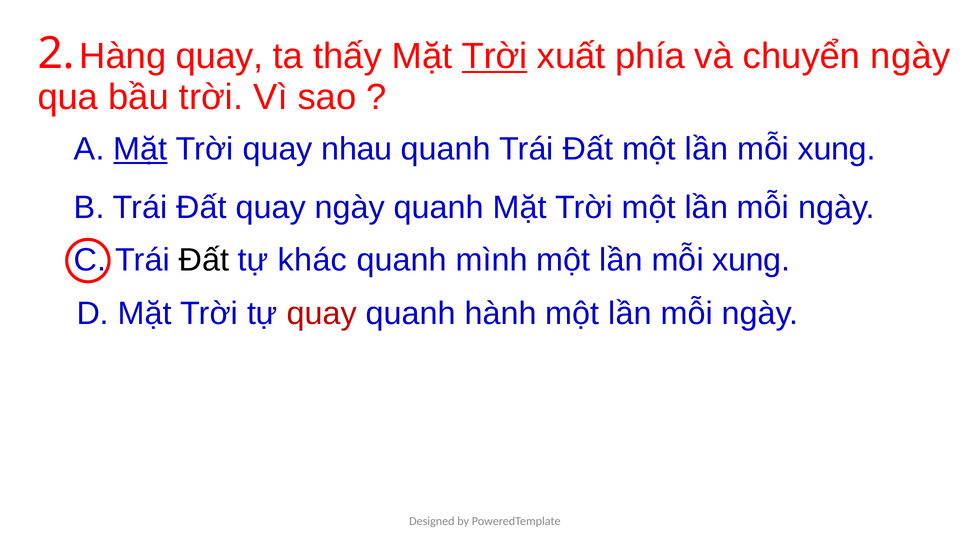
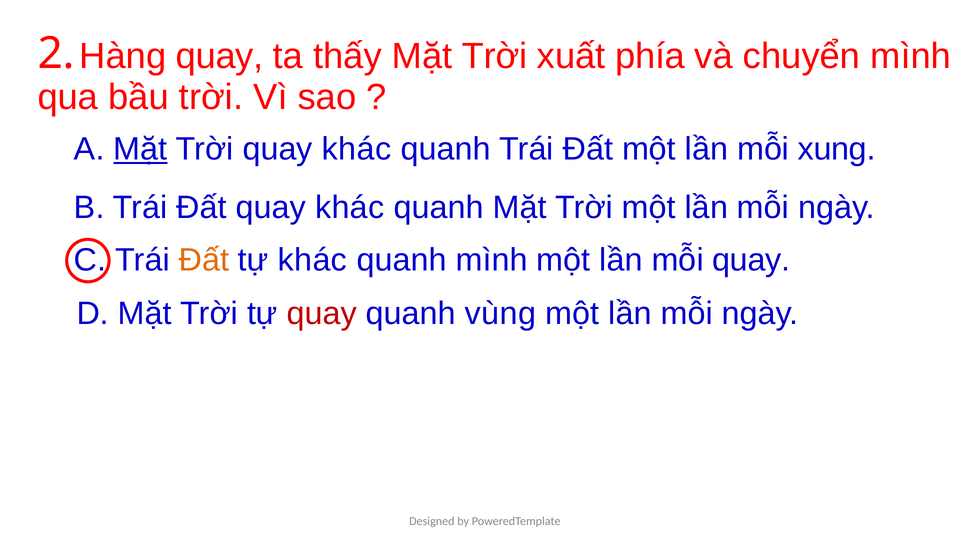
Trời at (494, 56) underline: present -> none
chuyển ngày: ngày -> mình
Trời quay nhau: nhau -> khác
Đất quay ngày: ngày -> khác
Đất at (204, 260) colour: black -> orange
xung at (751, 260): xung -> quay
hành: hành -> vùng
